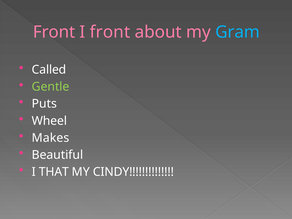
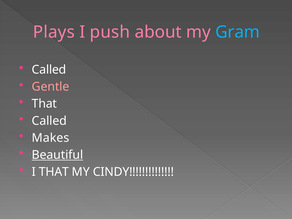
Front at (54, 32): Front -> Plays
I front: front -> push
Gentle colour: light green -> pink
Puts at (44, 104): Puts -> That
Wheel at (49, 121): Wheel -> Called
Beautiful underline: none -> present
